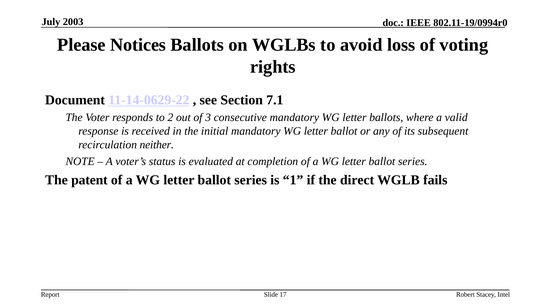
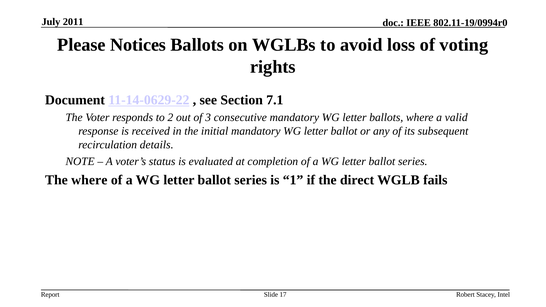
2003: 2003 -> 2011
neither: neither -> details
The patent: patent -> where
